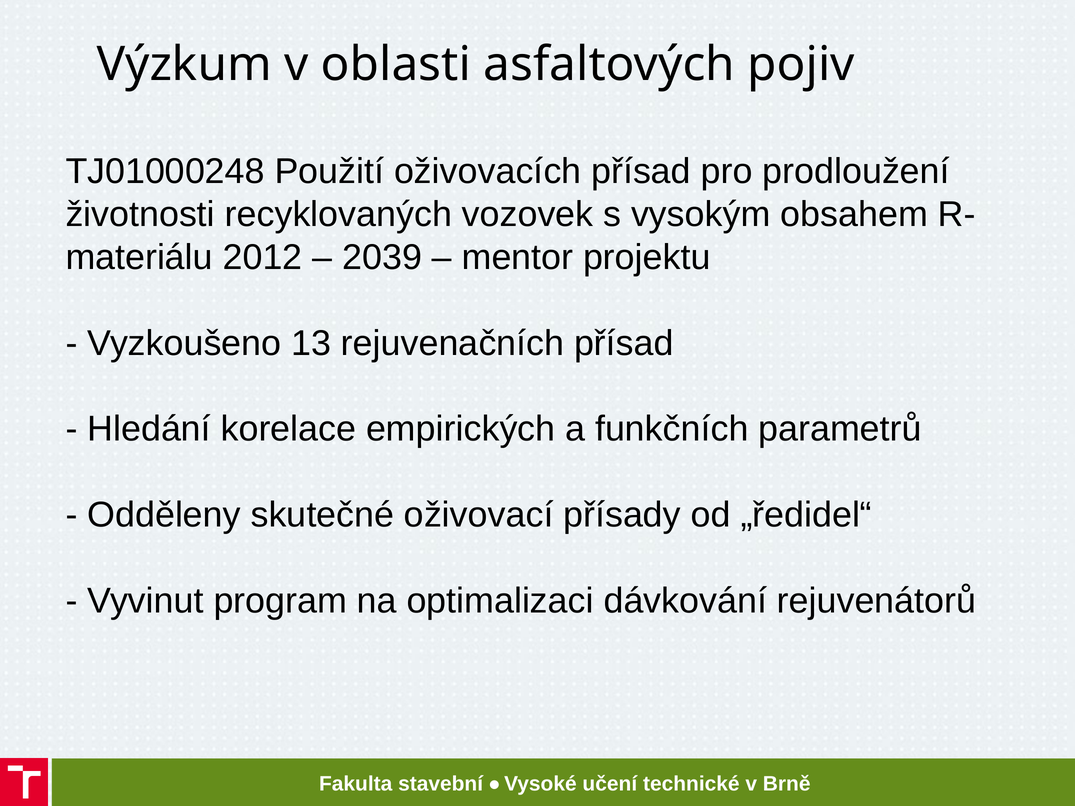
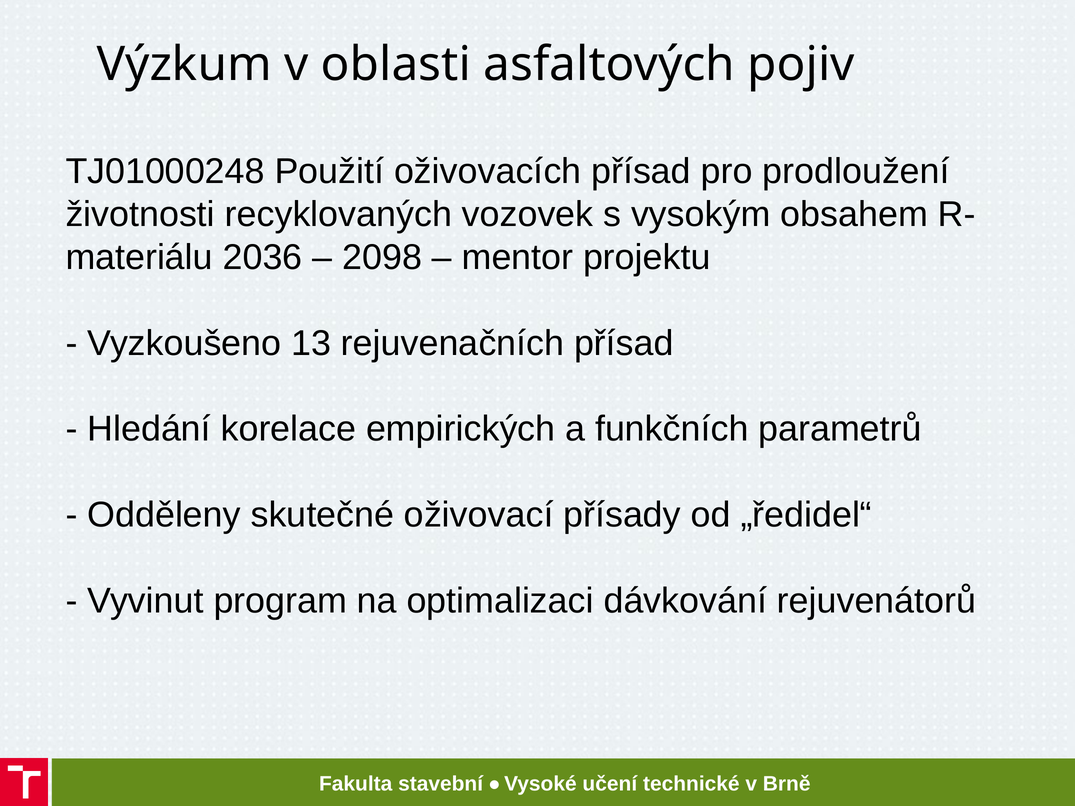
2012: 2012 -> 2036
2039: 2039 -> 2098
